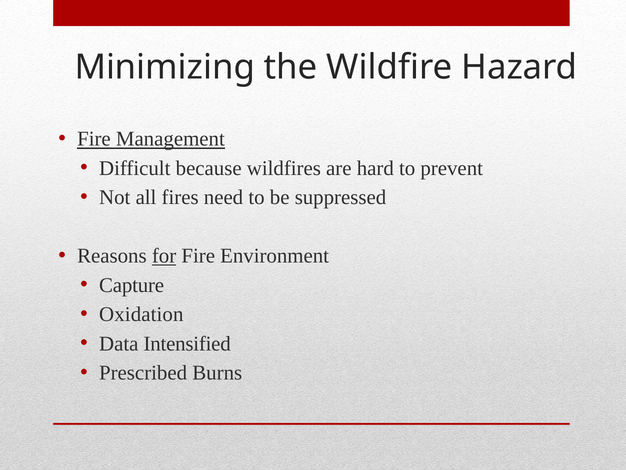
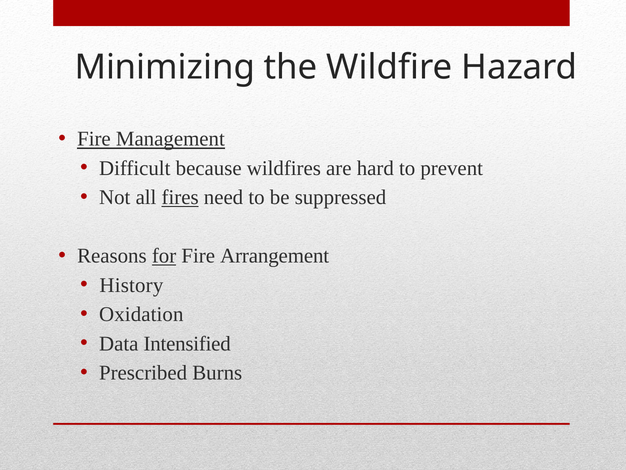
fires underline: none -> present
Environment: Environment -> Arrangement
Capture: Capture -> History
